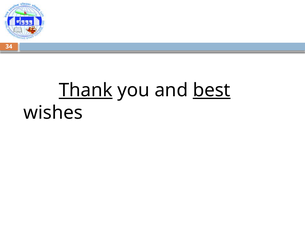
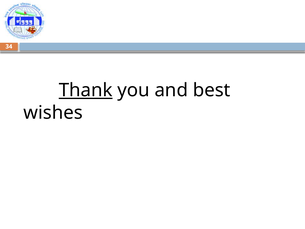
best underline: present -> none
